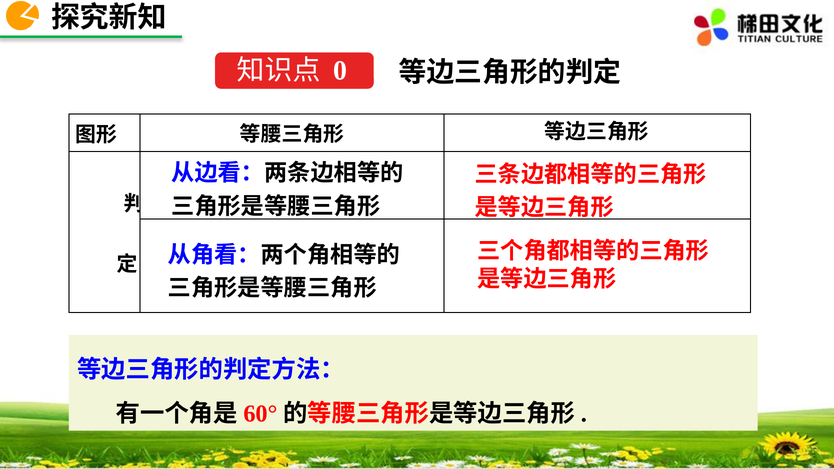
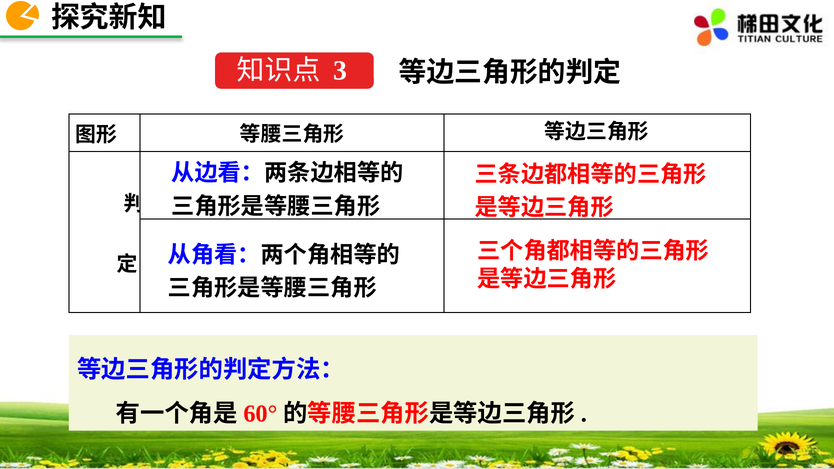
0: 0 -> 3
